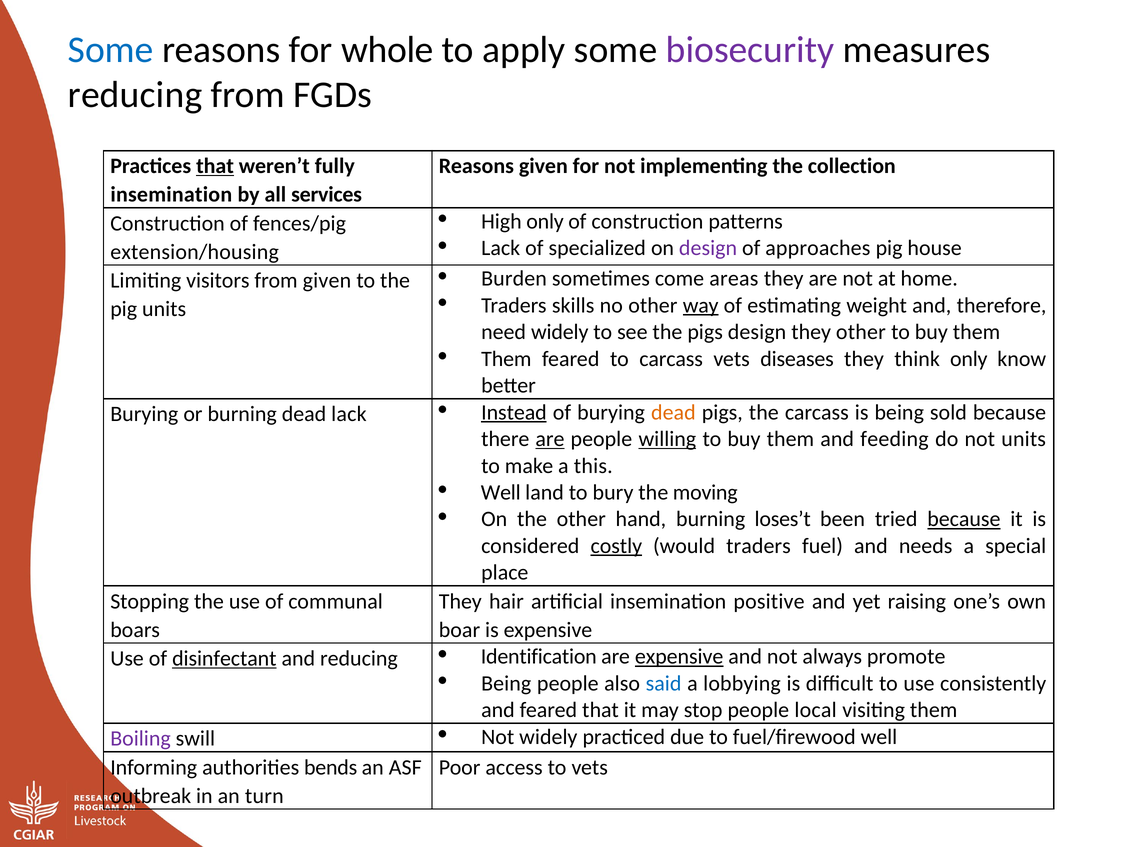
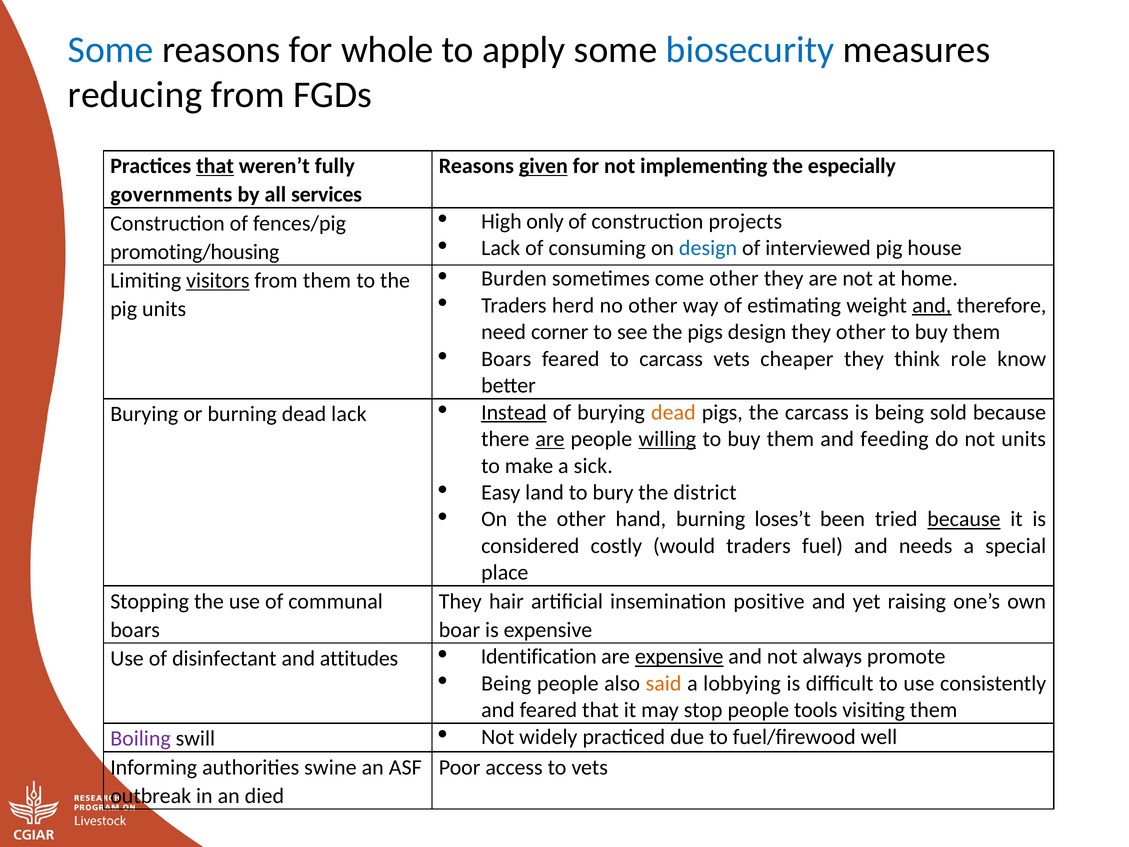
biosecurity colour: purple -> blue
given at (543, 166) underline: none -> present
collection: collection -> especially
insemination at (171, 195): insemination -> governments
patterns: patterns -> projects
specialized: specialized -> consuming
design at (708, 248) colour: purple -> blue
approaches: approaches -> interviewed
extension/housing: extension/housing -> promoting/housing
come areas: areas -> other
visitors underline: none -> present
from given: given -> them
skills: skills -> herd
way underline: present -> none
and at (932, 305) underline: none -> present
need widely: widely -> corner
Them at (506, 359): Them -> Boars
diseases: diseases -> cheaper
think only: only -> role
this: this -> sick
Well at (501, 492): Well -> Easy
moving: moving -> district
costly underline: present -> none
disinfectant underline: present -> none
and reducing: reducing -> attitudes
said colour: blue -> orange
local: local -> tools
bends: bends -> swine
turn: turn -> died
